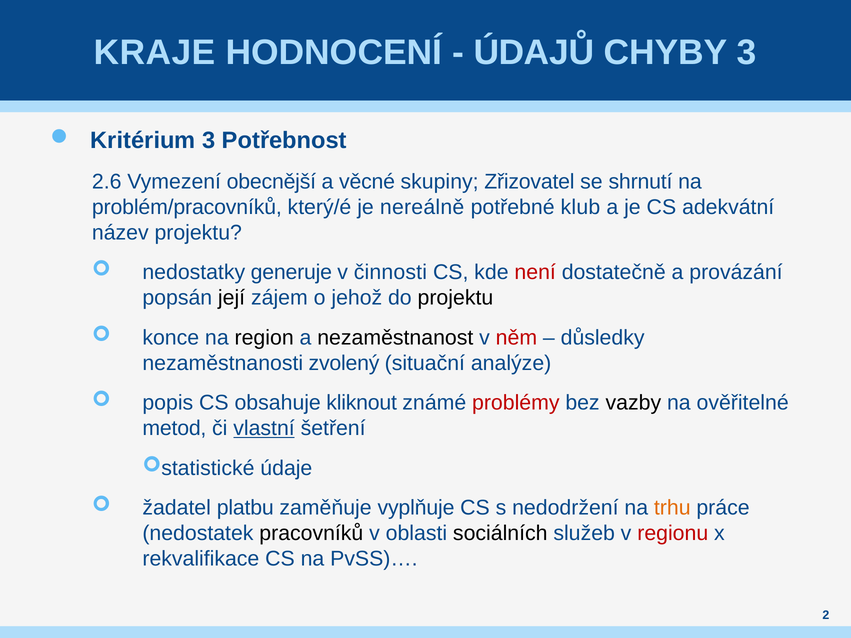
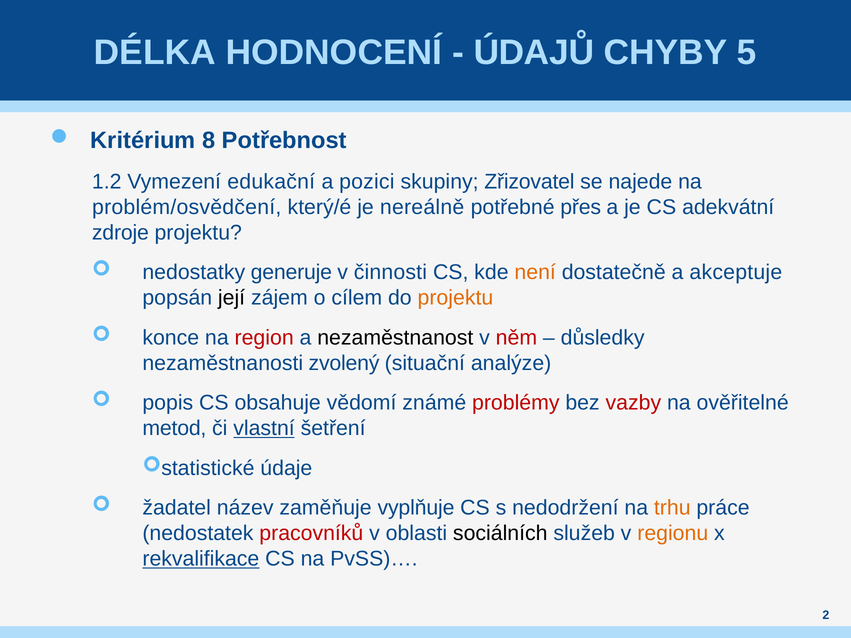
KRAJE: KRAJE -> DÉLKA
CHYBY 3: 3 -> 5
Kritérium 3: 3 -> 8
2.6: 2.6 -> 1.2
obecnější: obecnější -> edukační
věcné: věcné -> pozici
shrnutí: shrnutí -> najede
problém/pracovníků: problém/pracovníků -> problém/osvědčení
klub: klub -> přes
název: název -> zdroje
není colour: red -> orange
provázání: provázání -> akceptuje
jehož: jehož -> cílem
projektu at (455, 298) colour: black -> orange
region colour: black -> red
kliknout: kliknout -> vědomí
vazby colour: black -> red
platbu: platbu -> název
pracovníků colour: black -> red
regionu colour: red -> orange
rekvalifikace underline: none -> present
